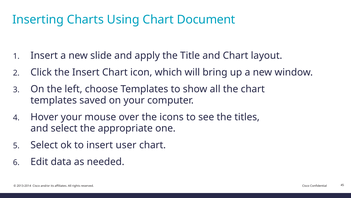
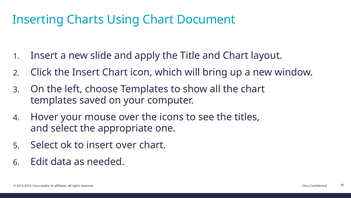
insert user: user -> over
